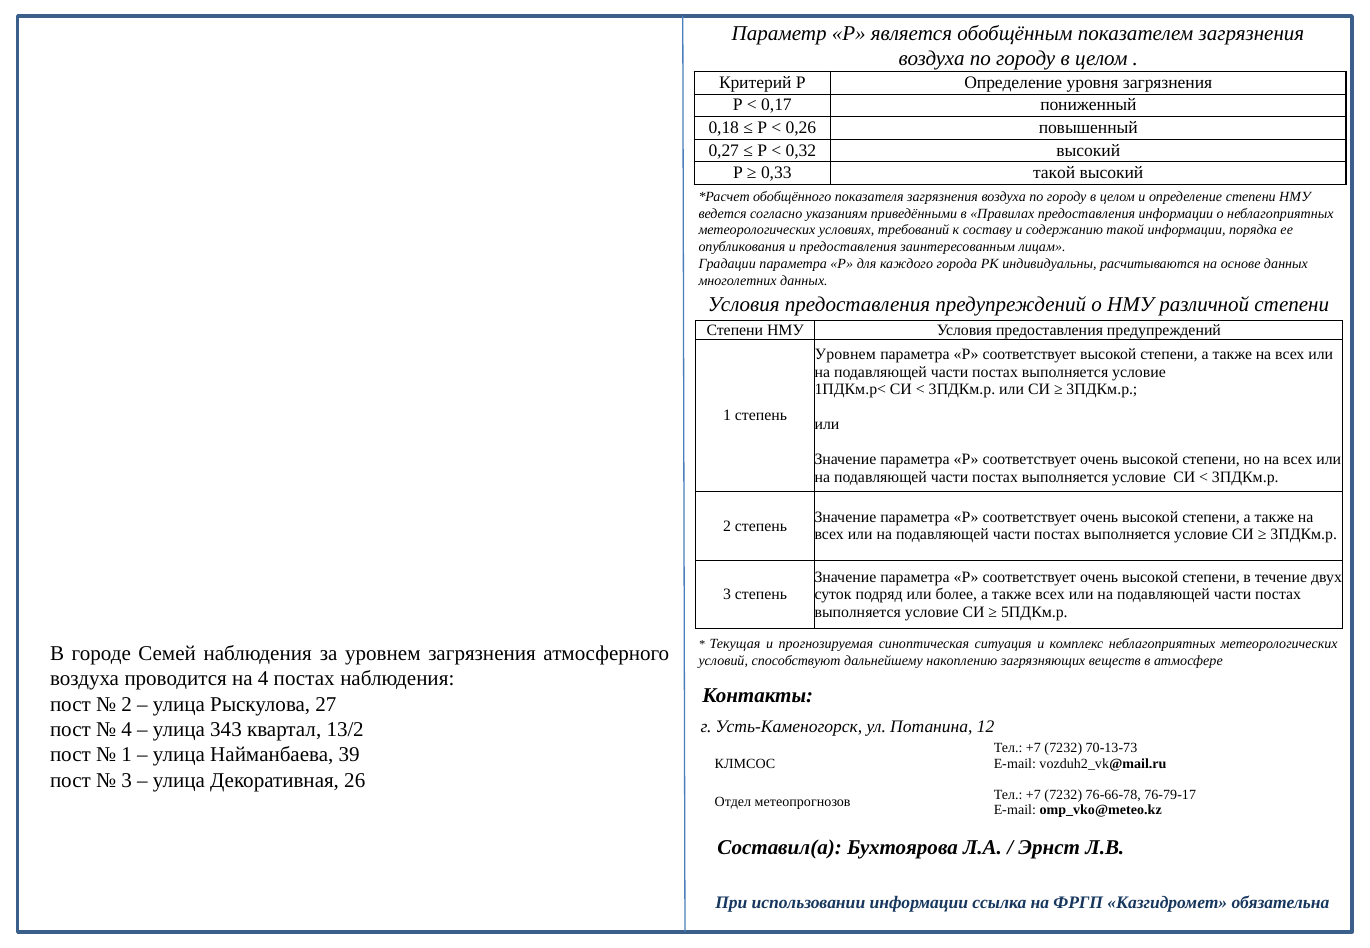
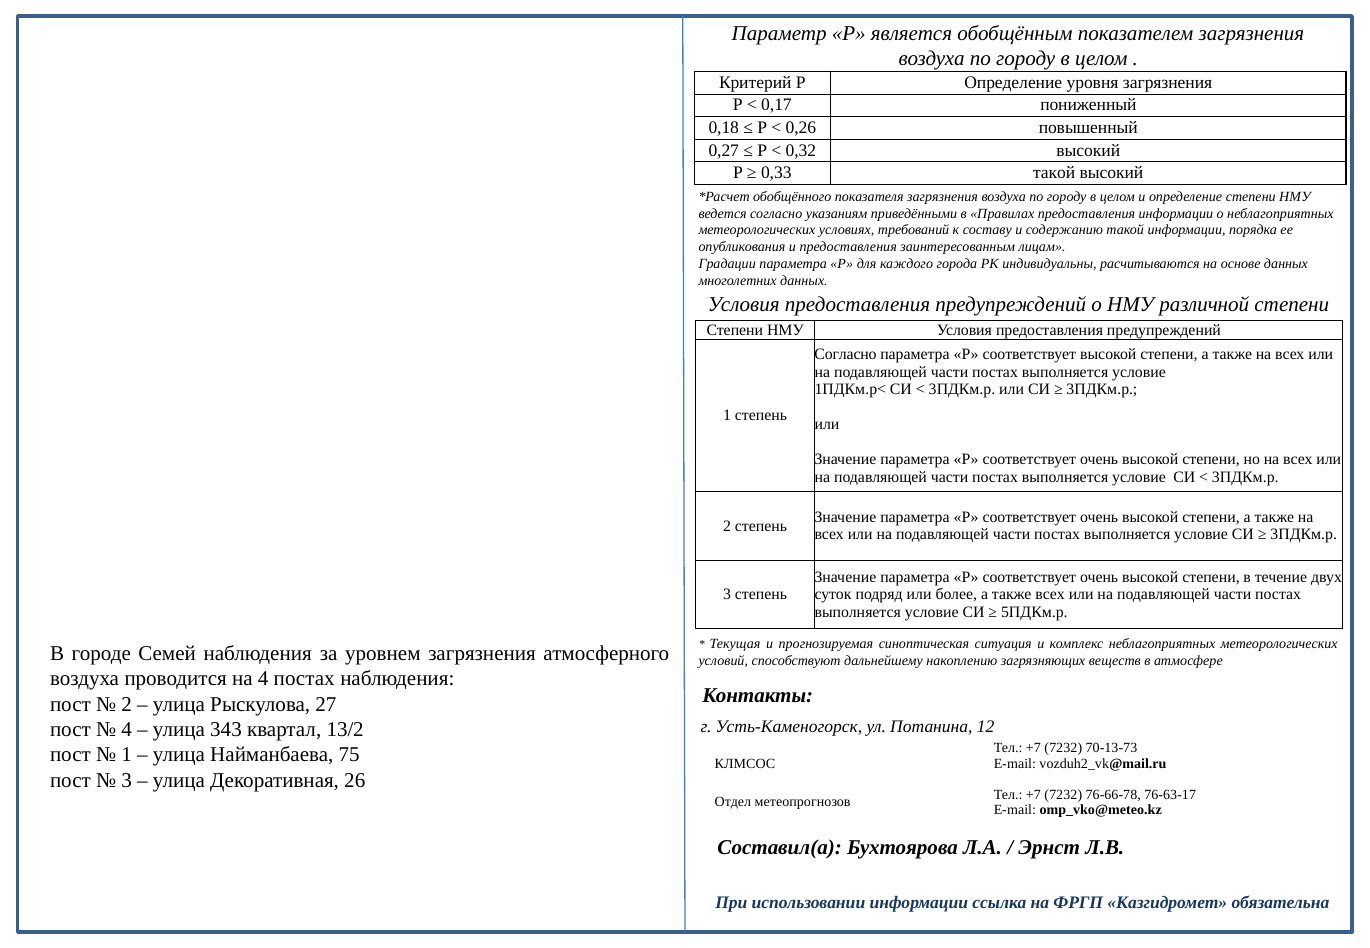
Уровнем at (845, 354): Уровнем -> Согласно
39: 39 -> 75
76-79-17: 76-79-17 -> 76-63-17
